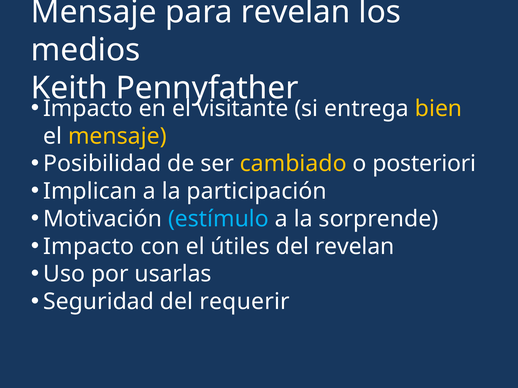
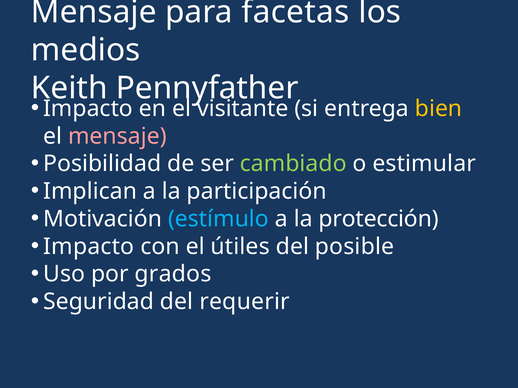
para revelan: revelan -> facetas
mensaje at (117, 136) colour: yellow -> pink
cambiado colour: yellow -> light green
posteriori: posteriori -> estimular
sorprende: sorprende -> protección
del revelan: revelan -> posible
usarlas: usarlas -> grados
